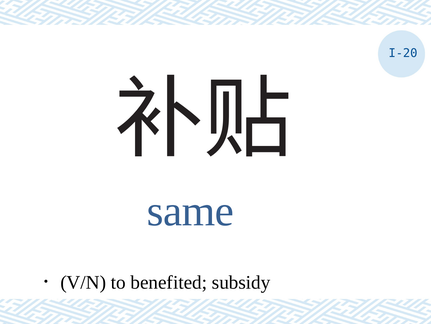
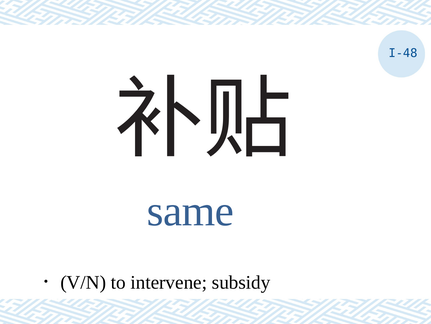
I-20: I-20 -> I-48
benefited: benefited -> intervene
